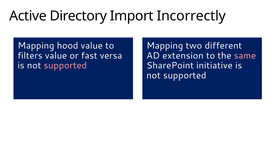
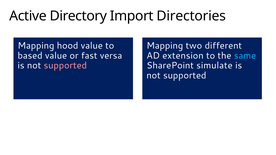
Incorrectly: Incorrectly -> Directories
filters: filters -> based
same colour: pink -> light blue
initiative: initiative -> simulate
